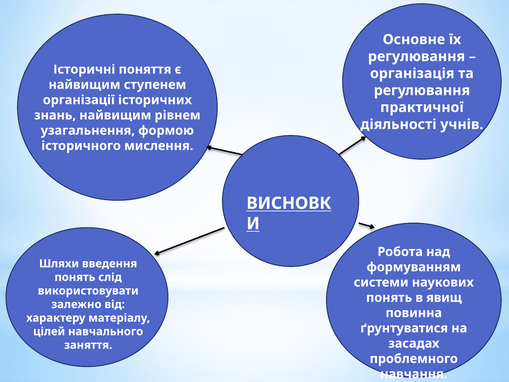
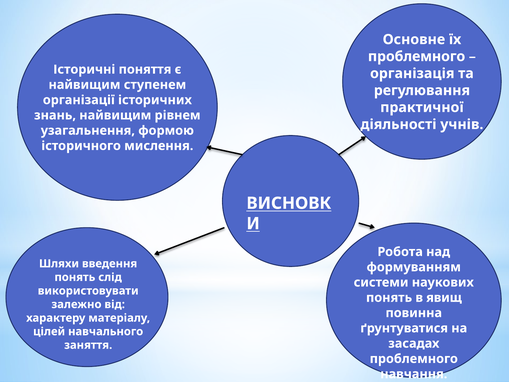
регулювання at (417, 56): регулювання -> проблемного
